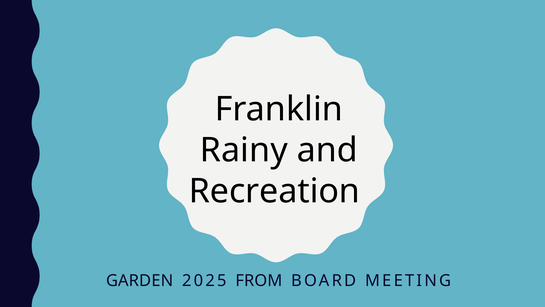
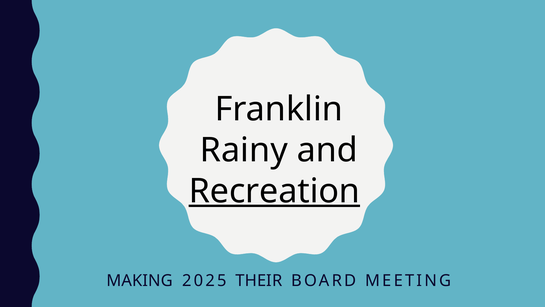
Recreation underline: none -> present
GARDEN: GARDEN -> MAKING
FROM: FROM -> THEIR
